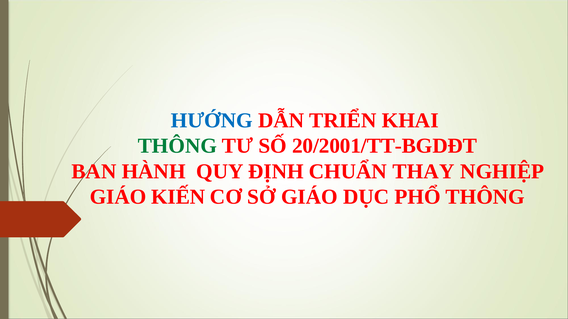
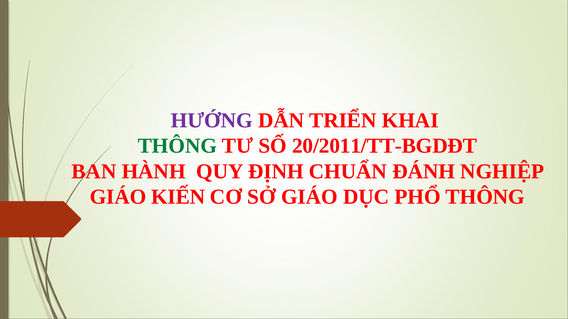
HƯỚNG colour: blue -> purple
20/2001/TT-BGDĐT: 20/2001/TT-BGDĐT -> 20/2011/TT-BGDĐT
THAY: THAY -> ĐÁNH
